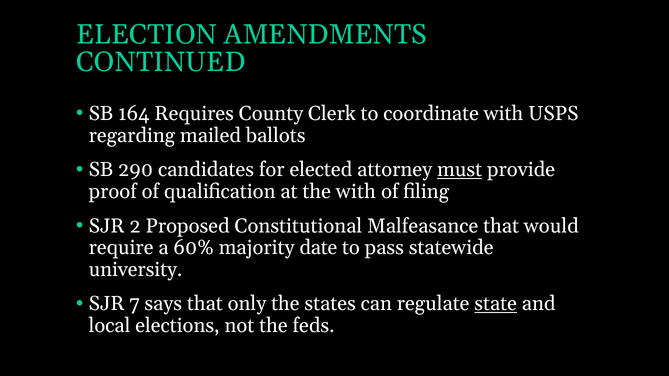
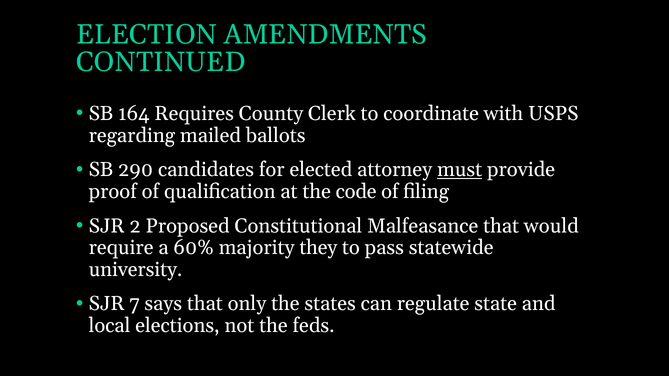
the with: with -> code
date: date -> they
state underline: present -> none
